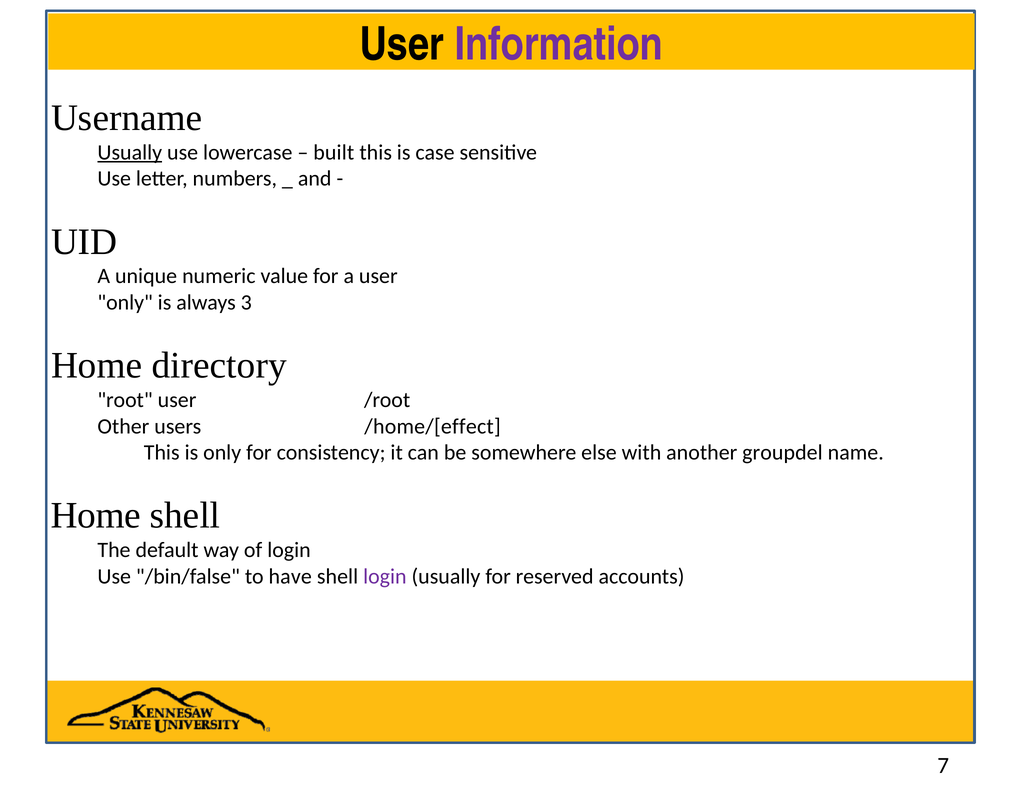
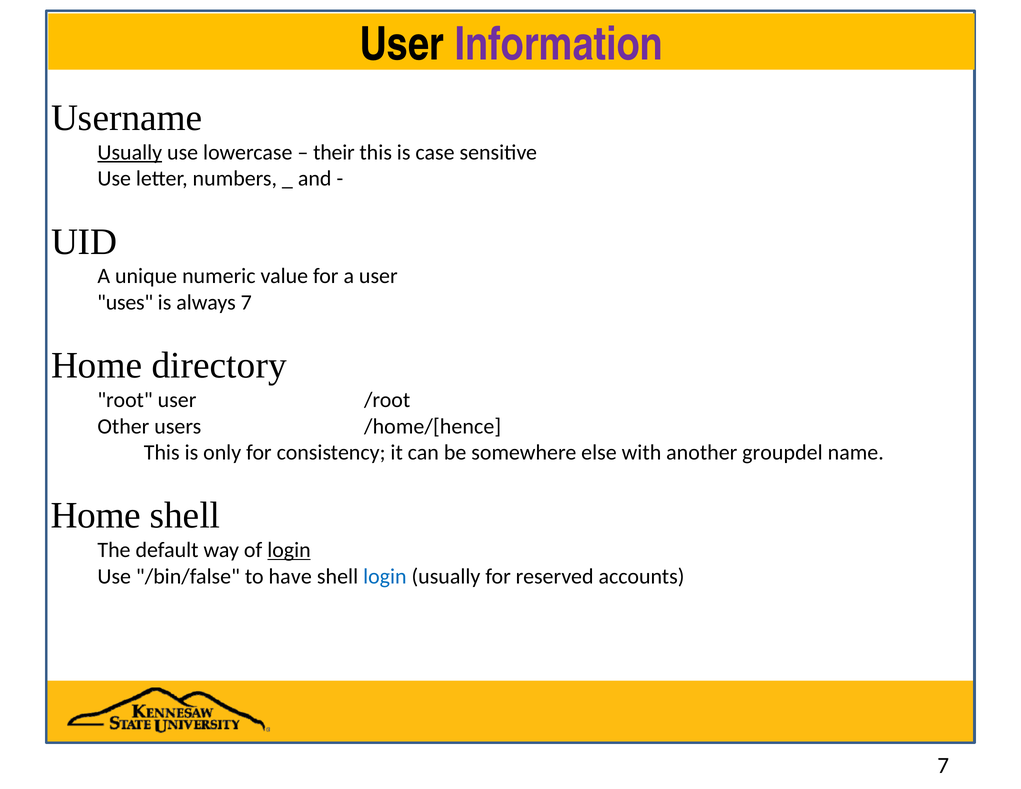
built: built -> their
only at (125, 303): only -> uses
always 3: 3 -> 7
/home/[effect: /home/[effect -> /home/[hence
login at (289, 550) underline: none -> present
login at (385, 576) colour: purple -> blue
